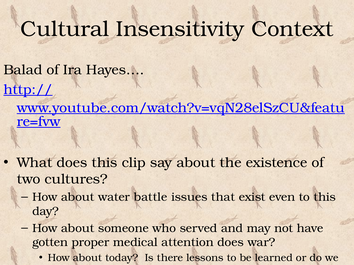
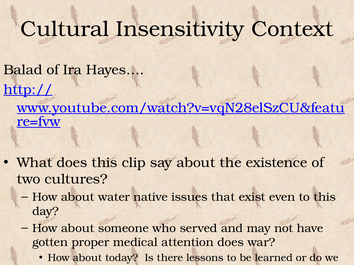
battle: battle -> native
